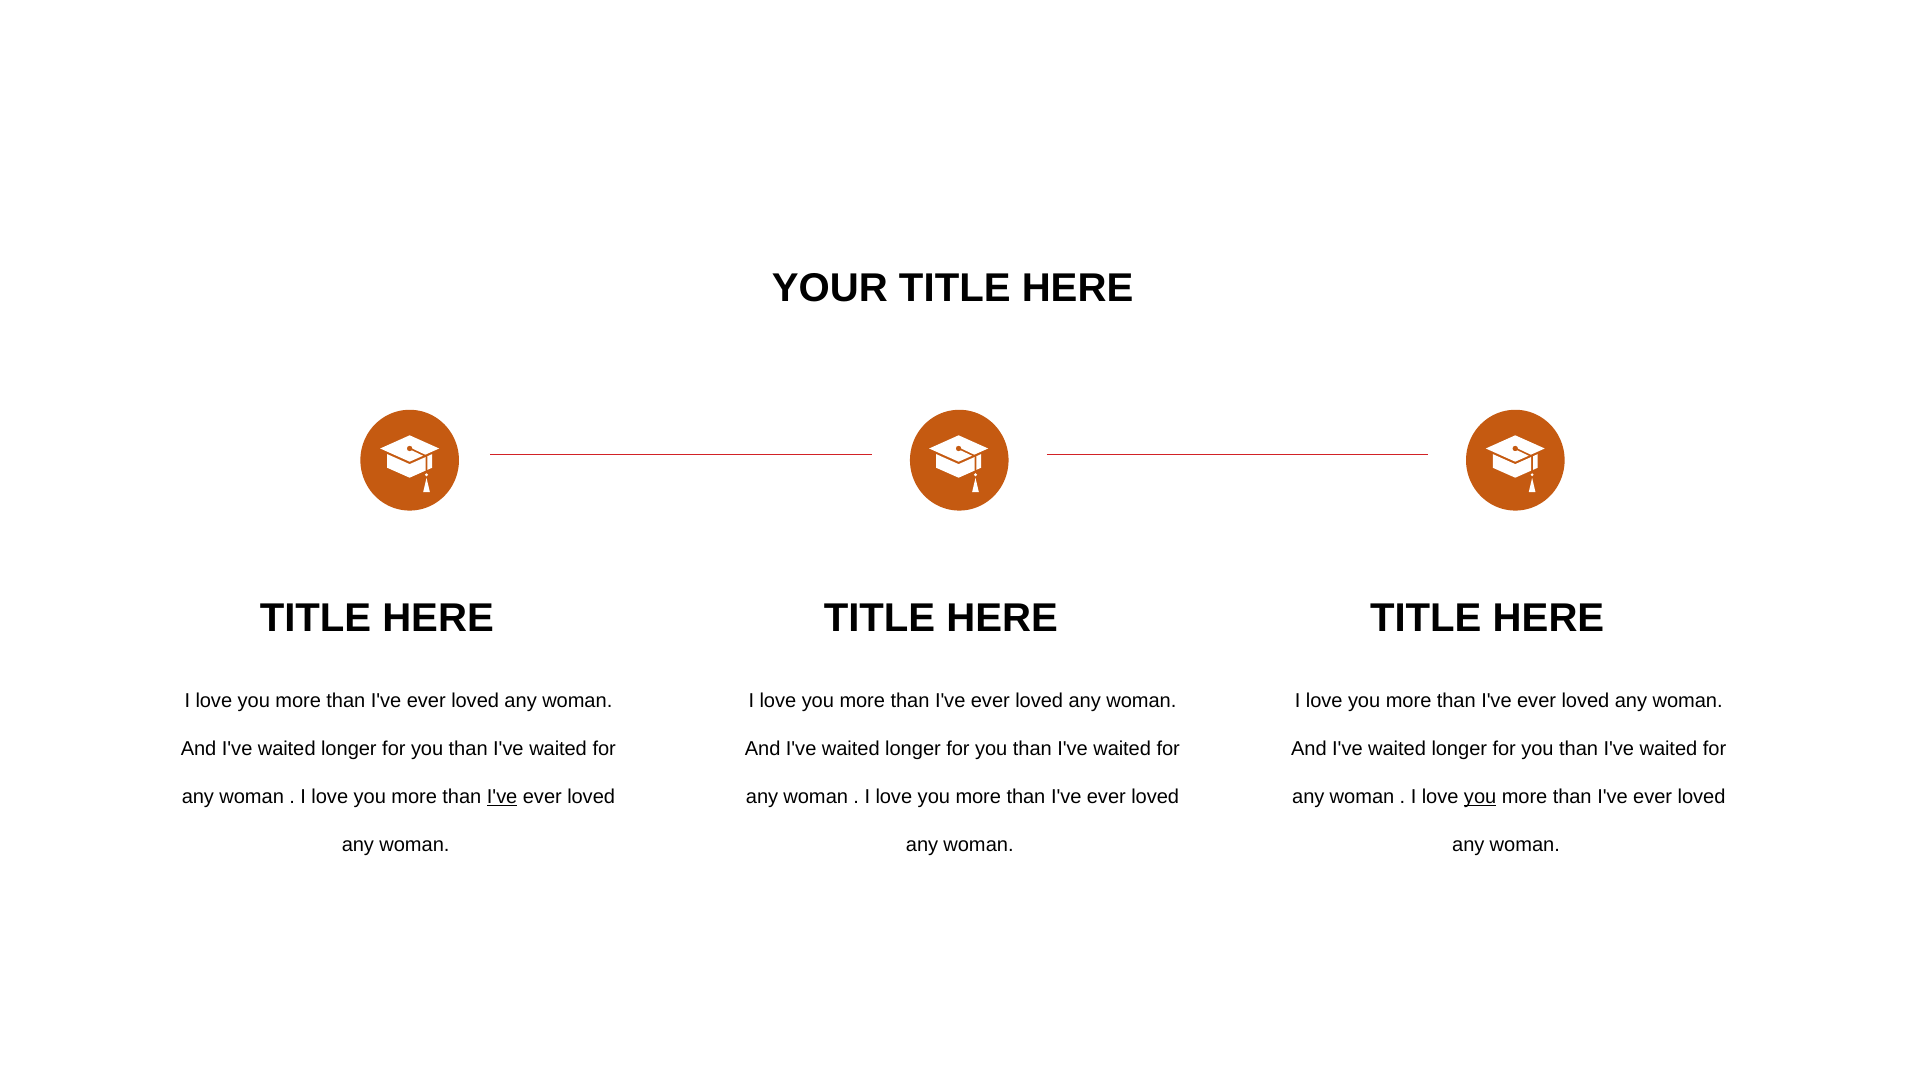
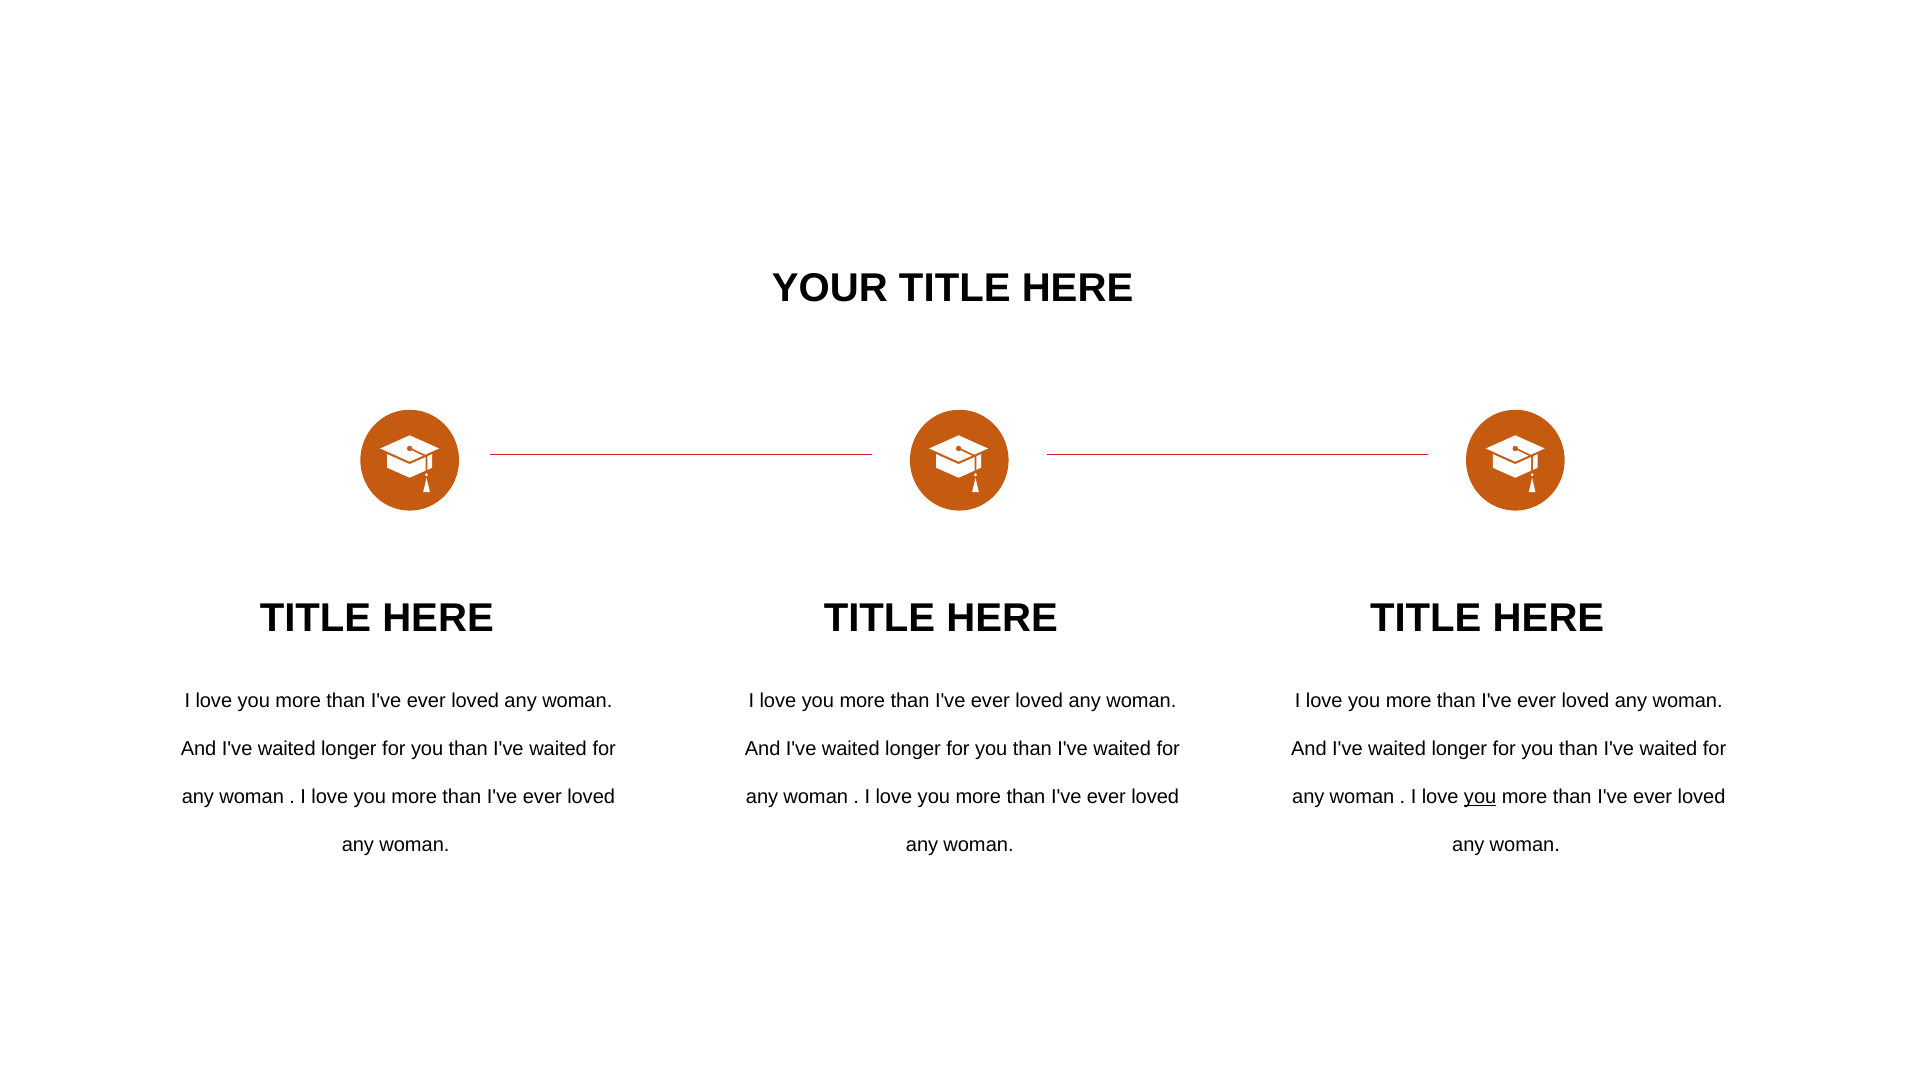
I've at (502, 797) underline: present -> none
